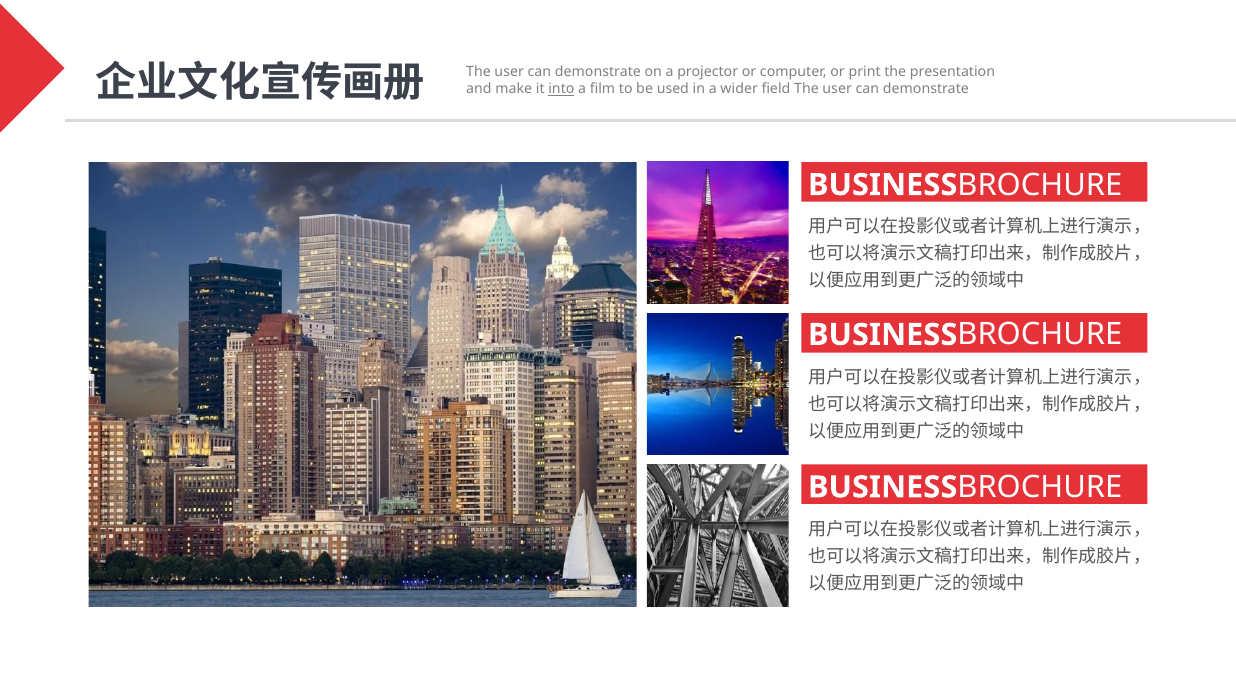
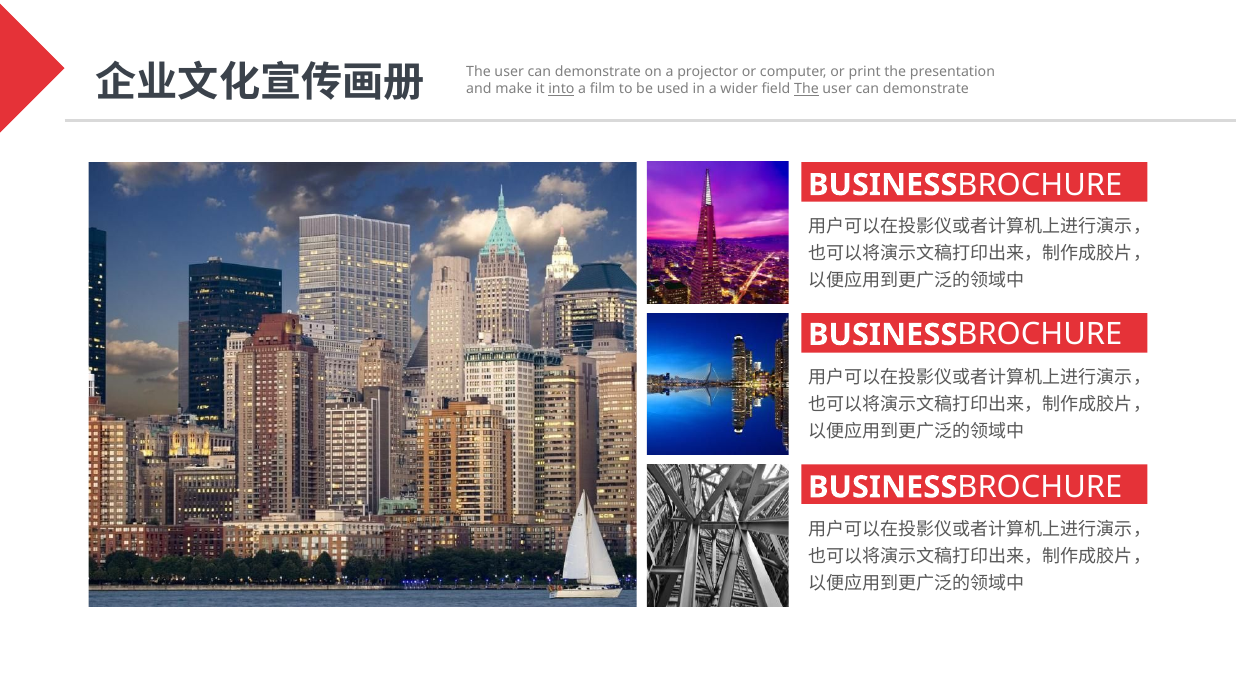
The at (807, 89) underline: none -> present
